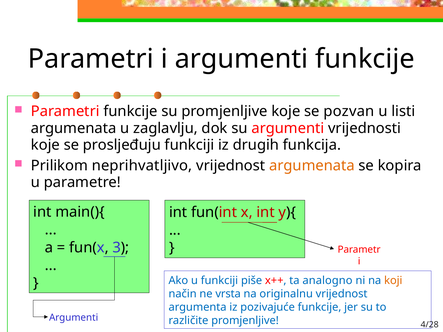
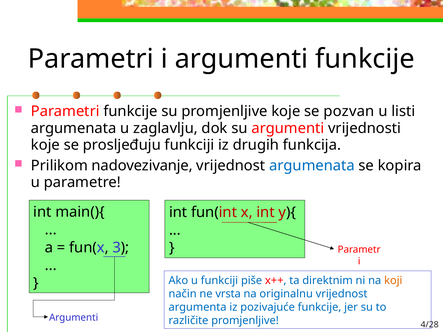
neprihvatljivo: neprihvatljivo -> nadovezivanje
argumenata at (312, 166) colour: orange -> blue
analogno: analogno -> direktnim
